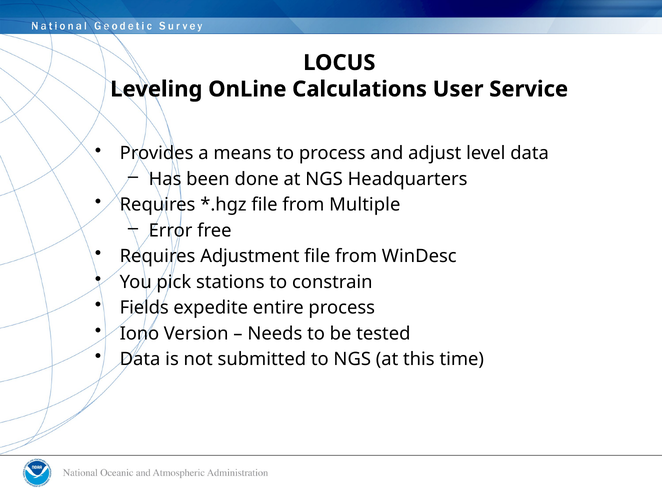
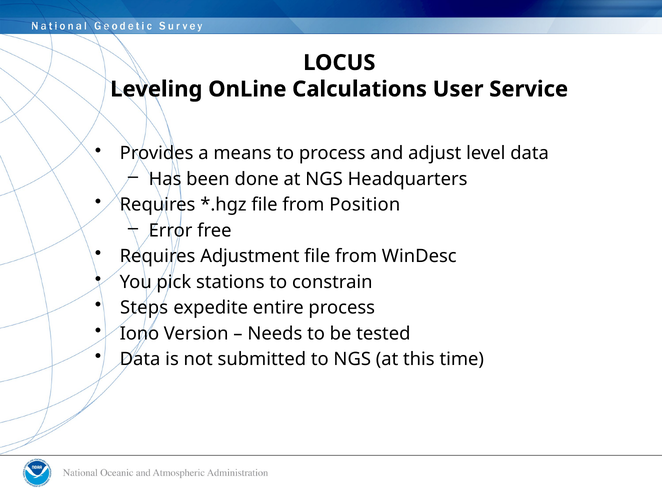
Multiple: Multiple -> Position
Fields: Fields -> Steps
